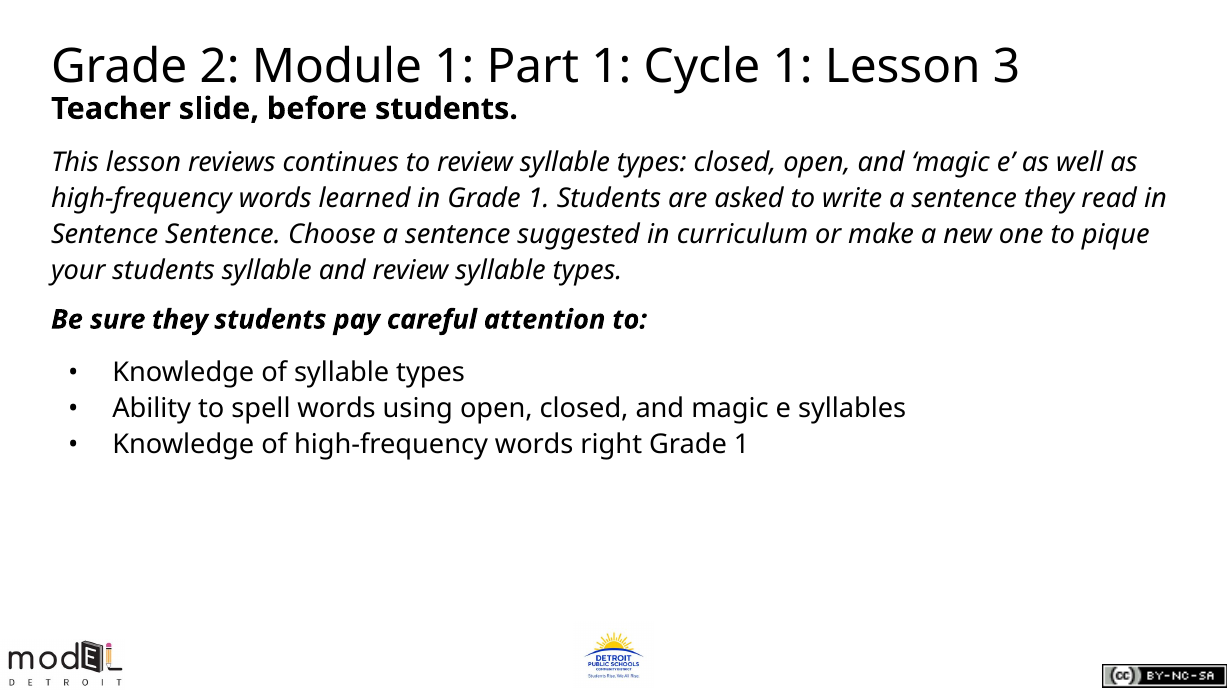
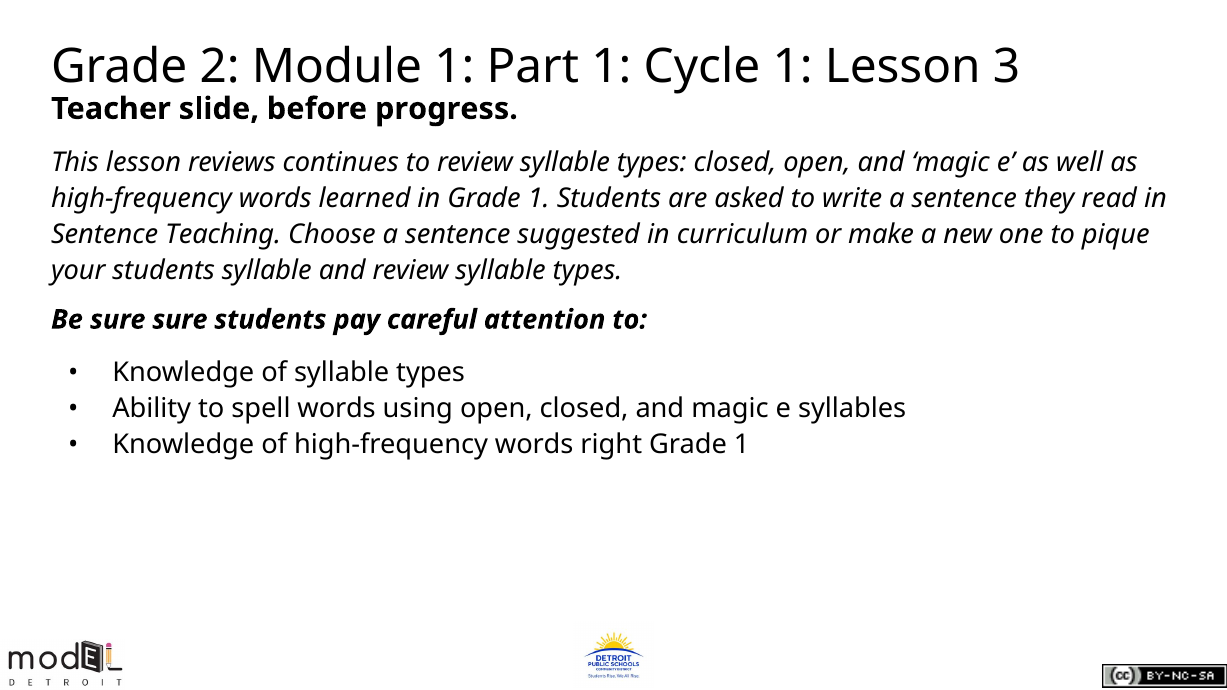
before students: students -> progress
Sentence Sentence: Sentence -> Teaching
sure they: they -> sure
